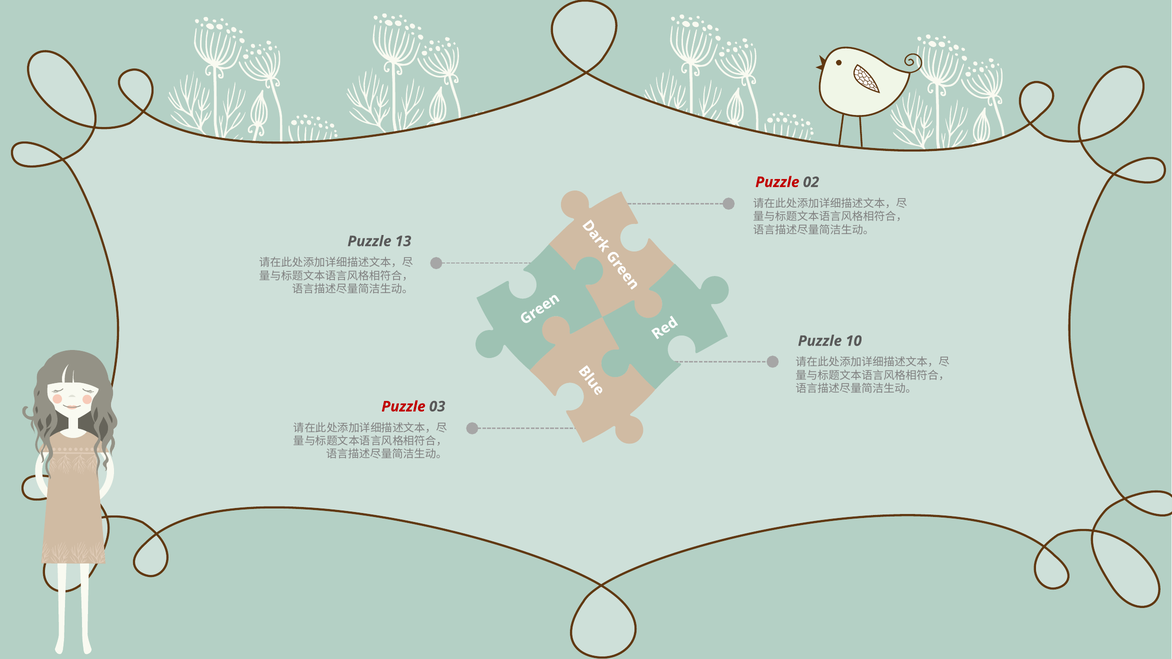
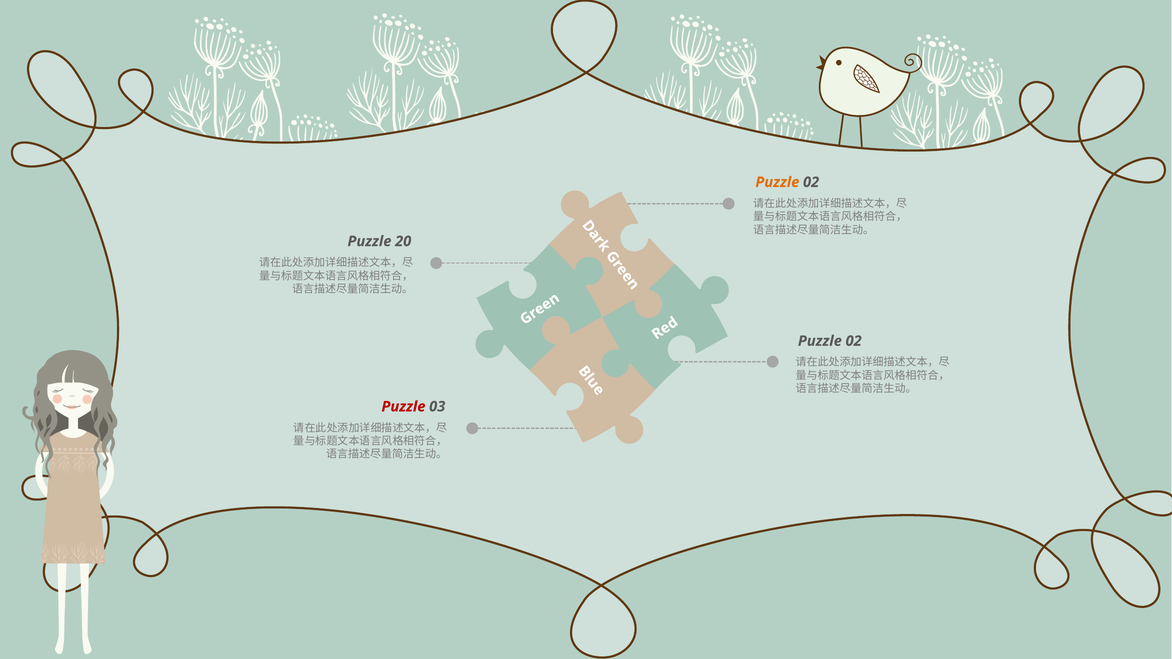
Puzzle at (777, 182) colour: red -> orange
13: 13 -> 20
10 at (854, 341): 10 -> 02
